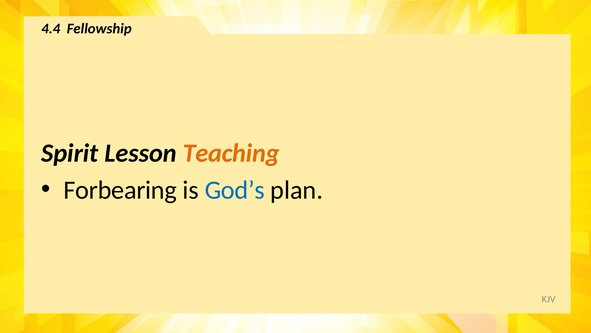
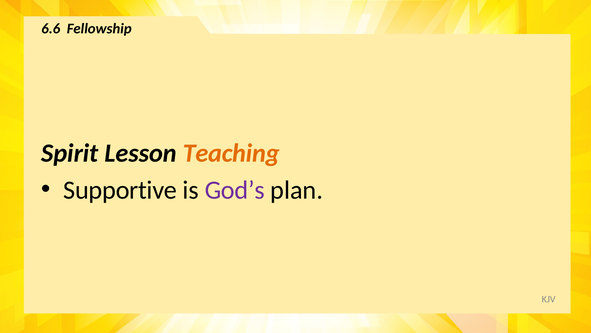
4.4: 4.4 -> 6.6
Forbearing: Forbearing -> Supportive
God’s colour: blue -> purple
